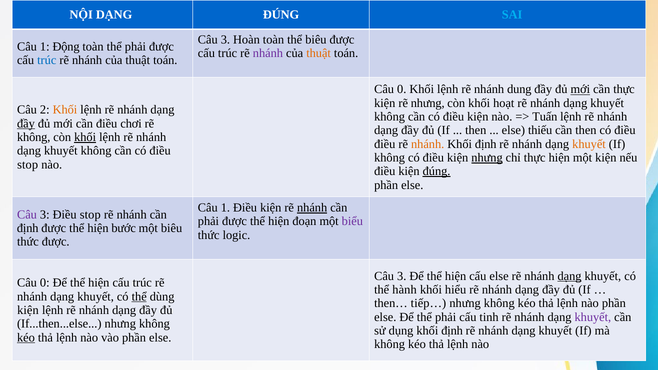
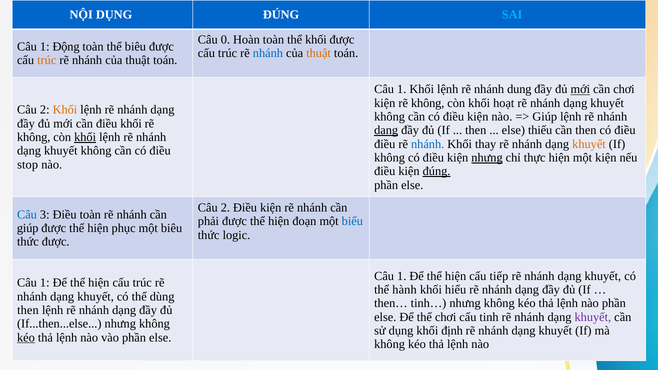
NỘI DẠNG: DẠNG -> DỤNG
3 at (225, 40): 3 -> 0
thể biêu: biêu -> khối
toàn thể phải: phải -> biêu
nhánh at (268, 53) colour: purple -> blue
trúc at (47, 60) colour: blue -> orange
0 at (402, 89): 0 -> 1
cần thực: thực -> chơi
kiện rẽ nhưng: nhưng -> không
Tuấn at (545, 117): Tuấn -> Giúp
đầy at (26, 124) underline: present -> none
điều chơi: chơi -> khối
dạng at (386, 130) underline: none -> present
nhánh at (428, 144) colour: orange -> blue
định at (486, 144): định -> thay
1 at (225, 208): 1 -> 2
nhánh at (312, 208) underline: present -> none
Câu at (27, 215) colour: purple -> blue
3 Điều stop: stop -> toàn
biểu colour: purple -> blue
định at (28, 228): định -> giúp
bước: bước -> phục
3 at (402, 276): 3 -> 1
cấu else: else -> tiếp
dạng at (570, 276) underline: present -> none
0 at (45, 283): 0 -> 1
thể at (139, 297) underline: present -> none
tiếp…: tiếp… -> tinh…
kiện at (28, 310): kiện -> then
Để thể phải: phải -> chơi
